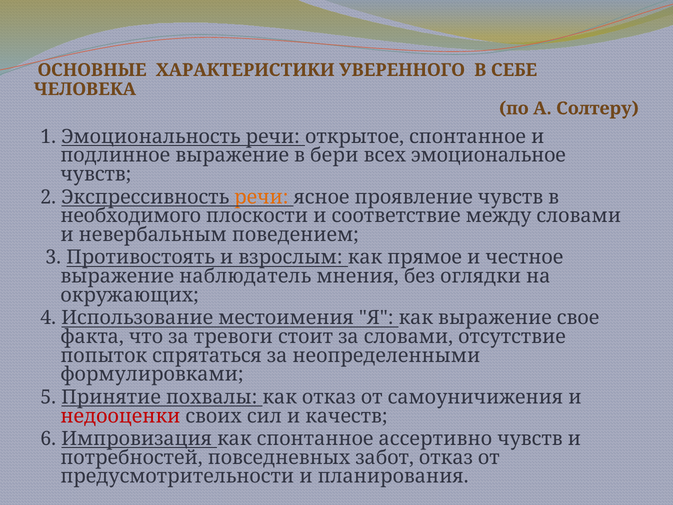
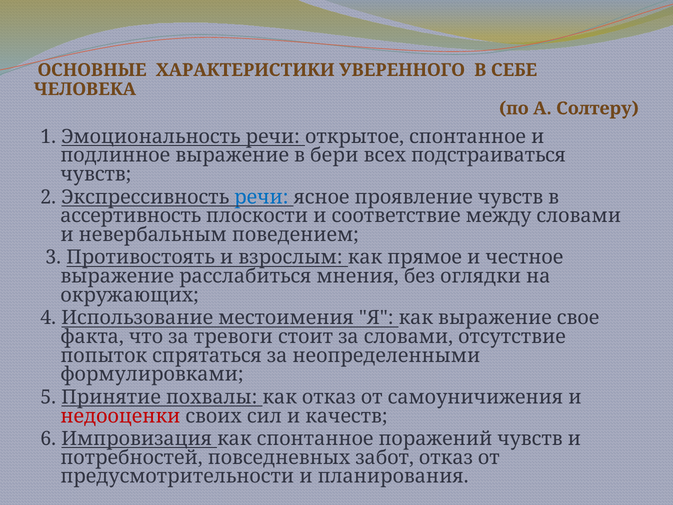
эмоциональное: эмоциональное -> подстраиваться
речи at (261, 197) colour: orange -> blue
необходимого: необходимого -> ассертивность
наблюдатель: наблюдатель -> расслабиться
ассертивно: ассертивно -> поражений
